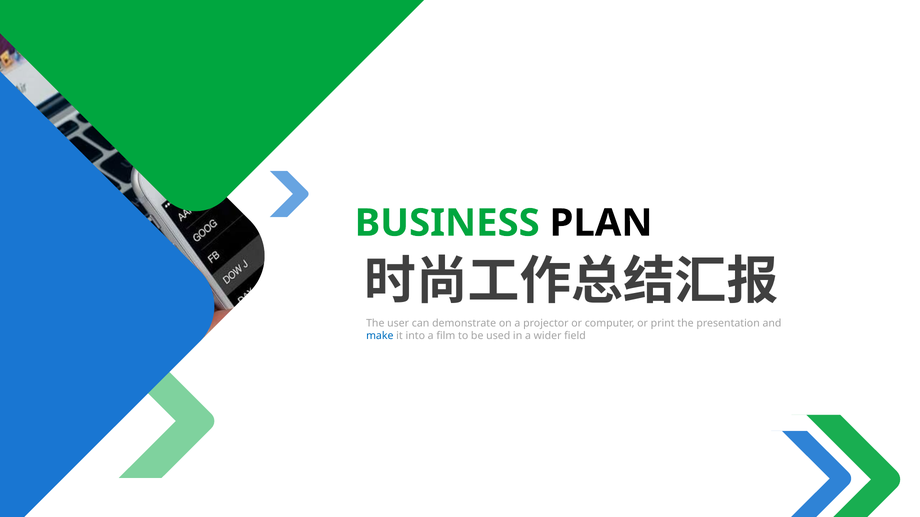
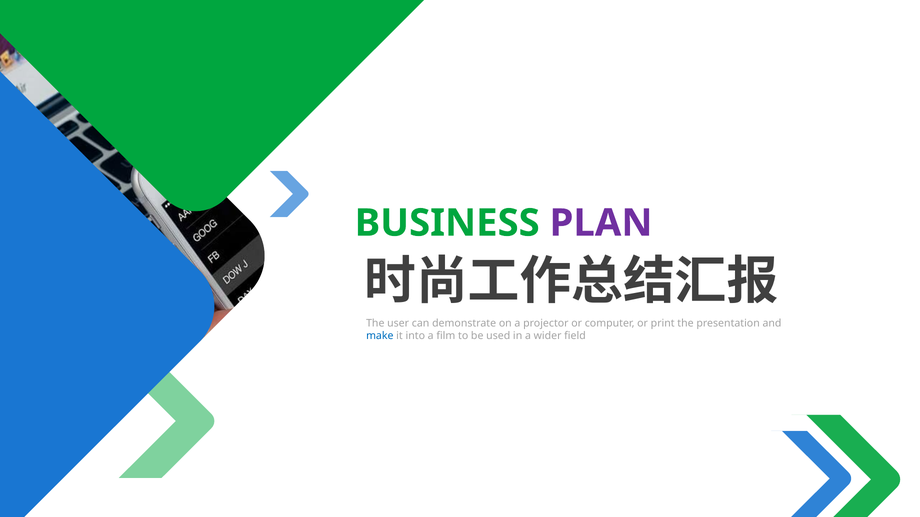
PLAN colour: black -> purple
